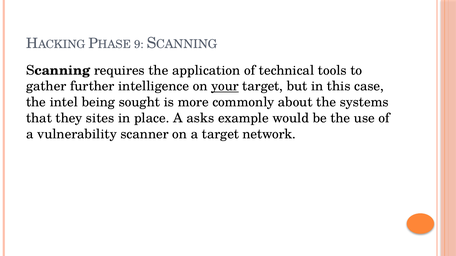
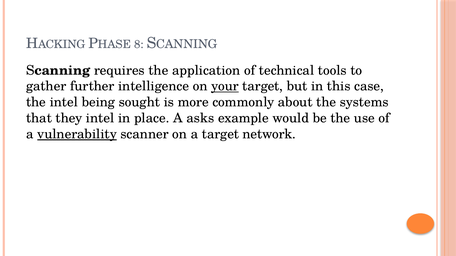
9: 9 -> 8
they sites: sites -> intel
vulnerability underline: none -> present
